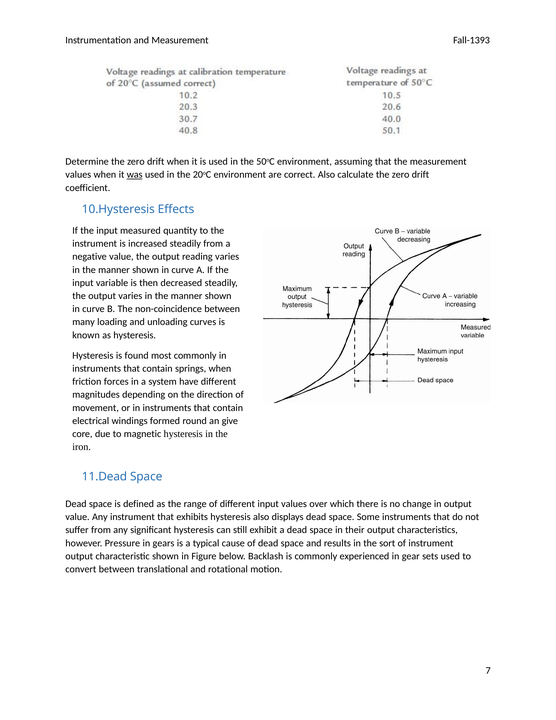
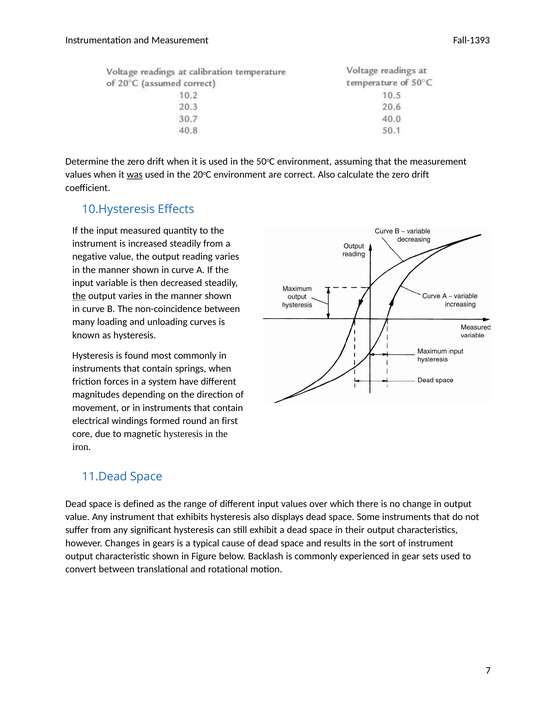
the at (79, 296) underline: none -> present
give: give -> first
Pressure: Pressure -> Changes
